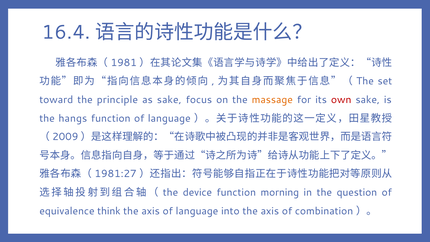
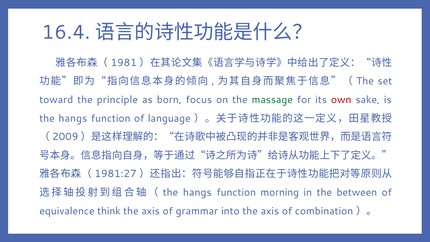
as sake: sake -> born
massage colour: orange -> green
device at (197, 192): device -> hangs
question: question -> between
axis of language: language -> grammar
